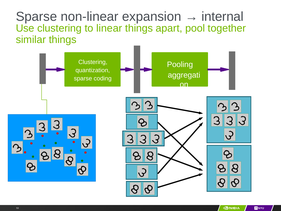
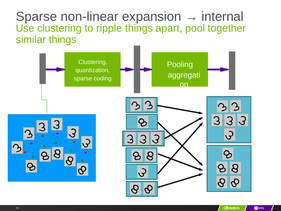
linear: linear -> ripple
